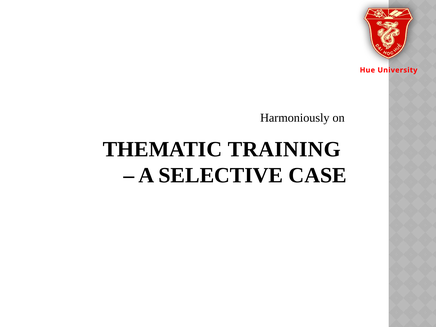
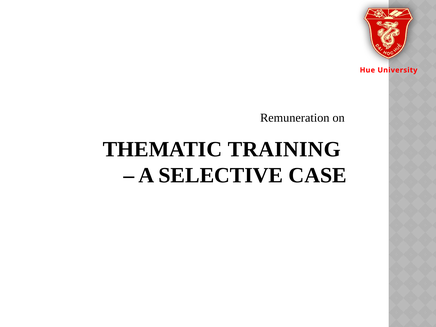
Harmoniously: Harmoniously -> Remuneration
